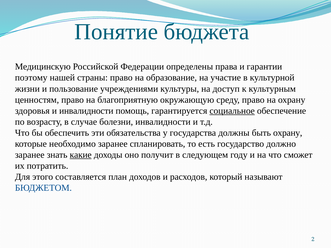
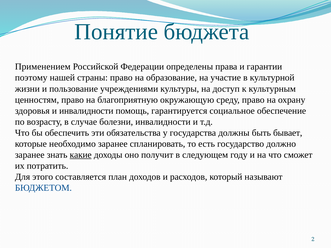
Медицинскую: Медицинскую -> Применением
социальное underline: present -> none
быть охрану: охрану -> бывает
